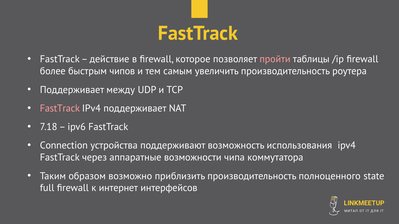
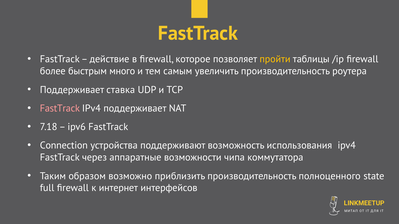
пройти colour: pink -> yellow
чипов: чипов -> много
между: между -> ставка
